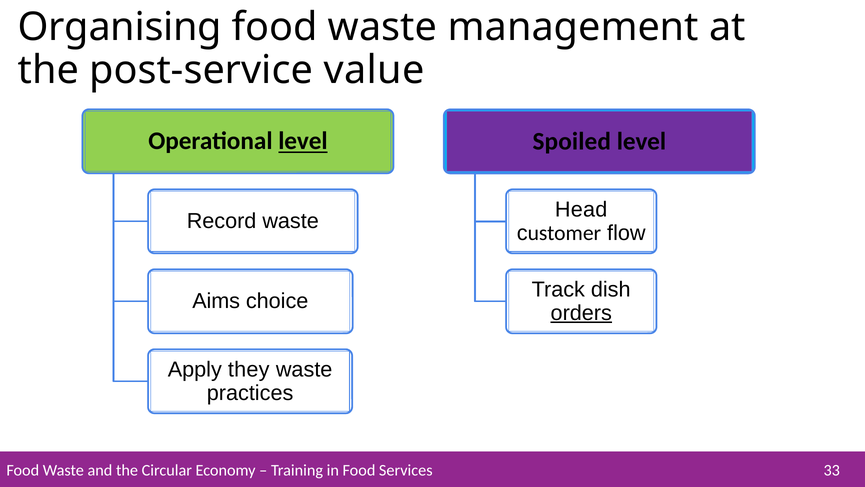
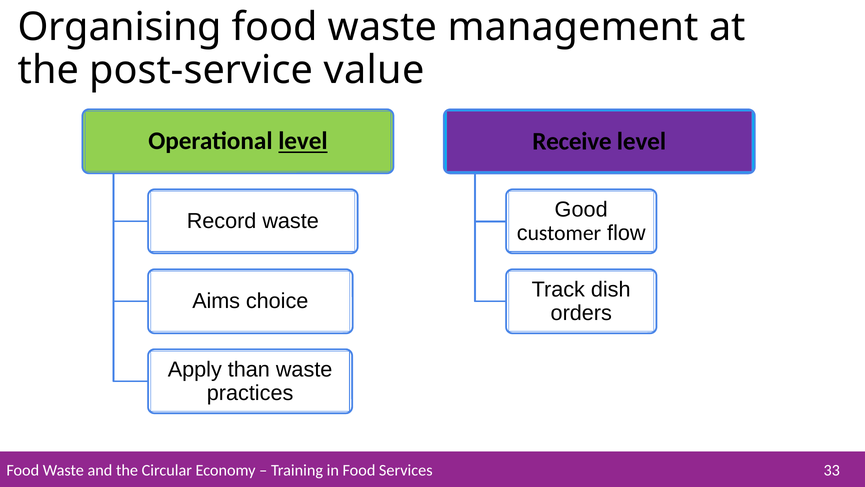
Spoiled: Spoiled -> Receive
Head: Head -> Good
orders underline: present -> none
they: they -> than
